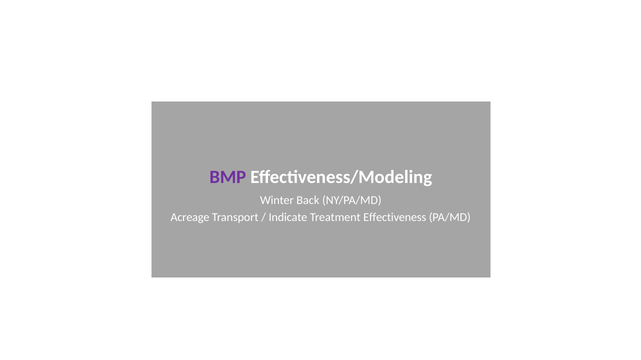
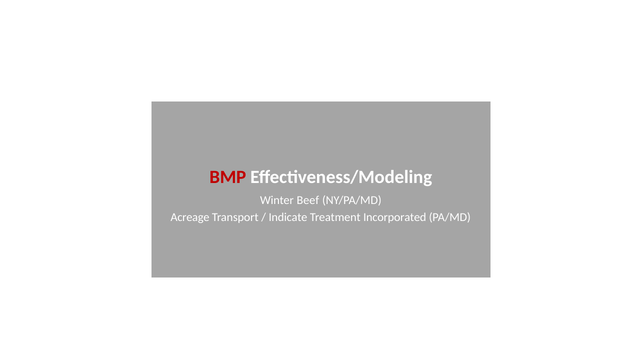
BMP colour: purple -> red
Back: Back -> Beef
Effectiveness: Effectiveness -> Incorporated
